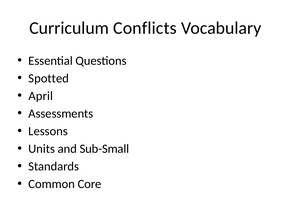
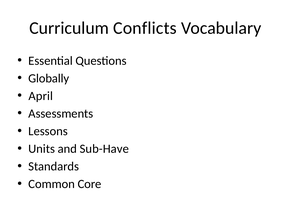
Spotted: Spotted -> Globally
Sub-Small: Sub-Small -> Sub-Have
